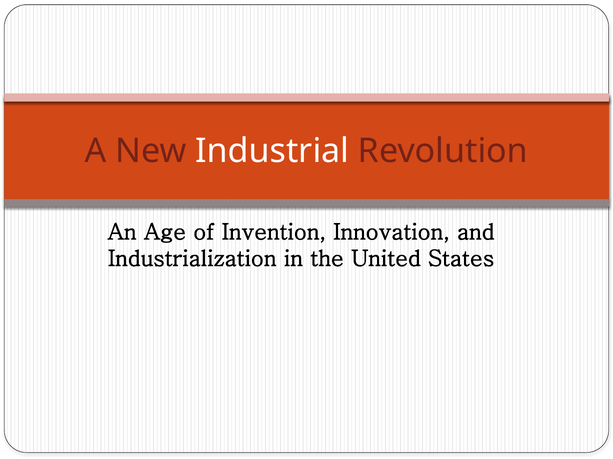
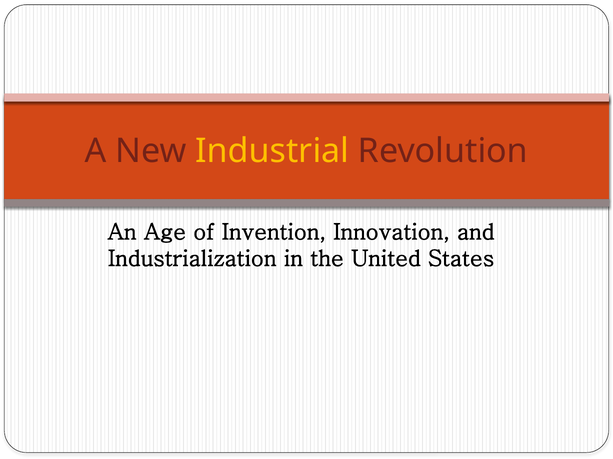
Industrial colour: white -> yellow
